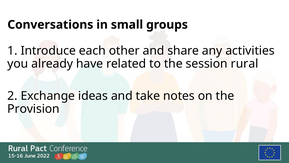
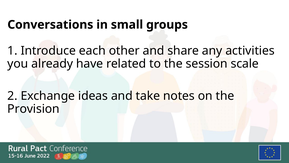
rural: rural -> scale
